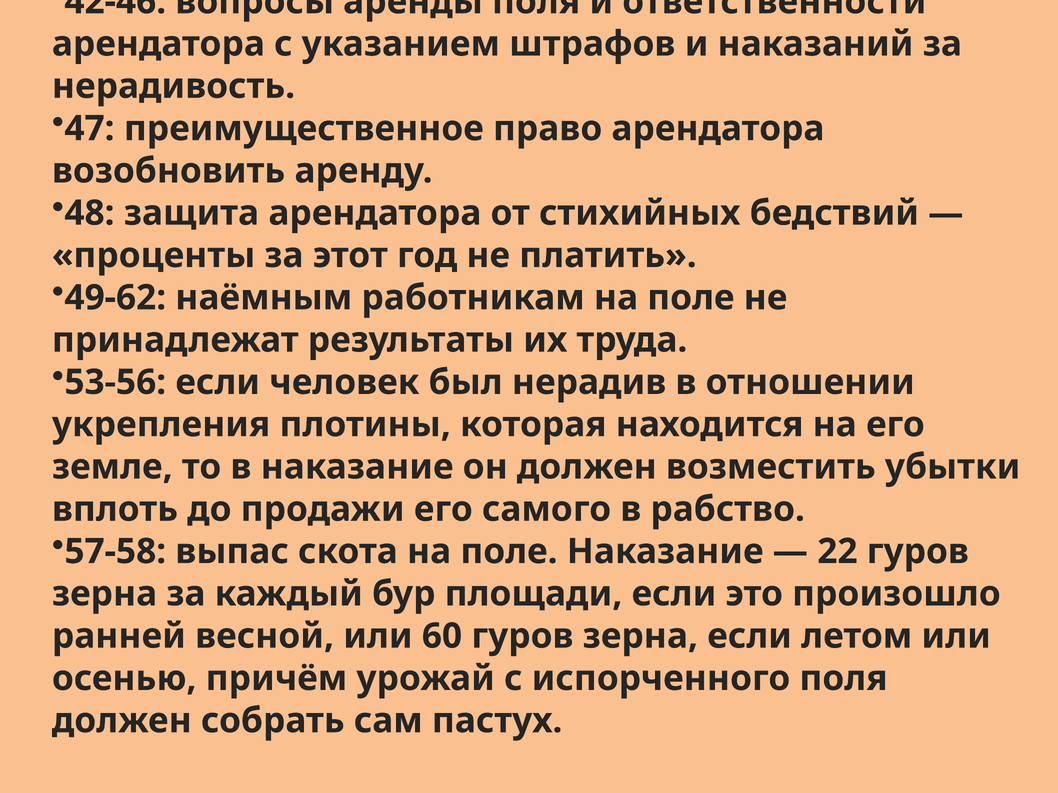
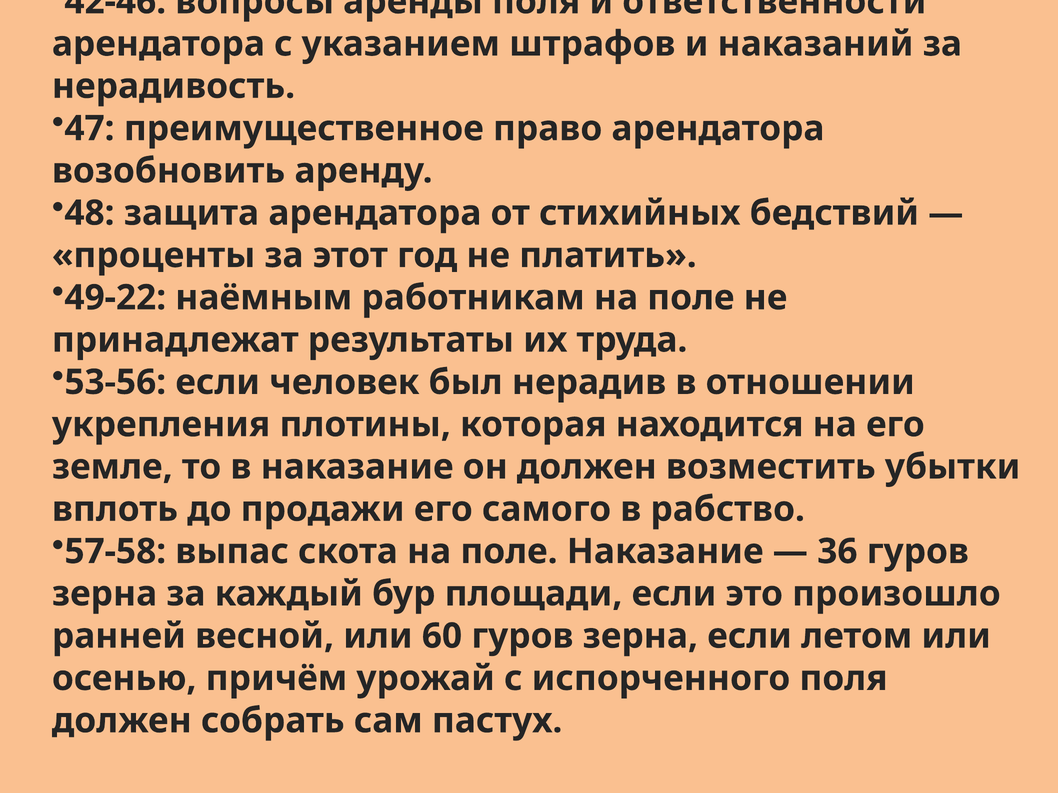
49-62: 49-62 -> 49-22
22: 22 -> 36
